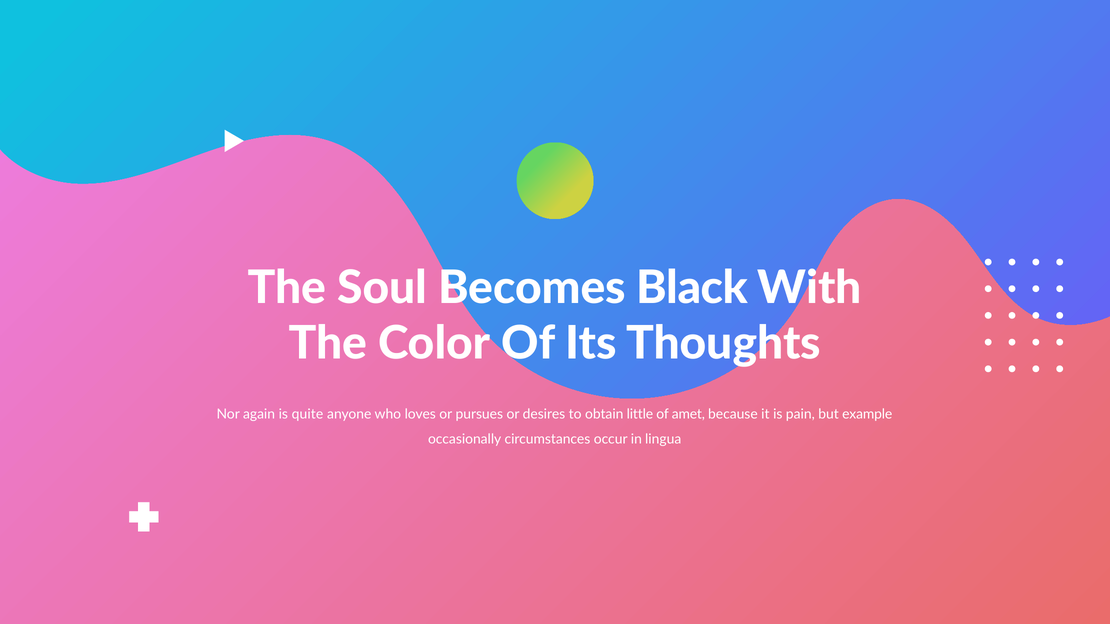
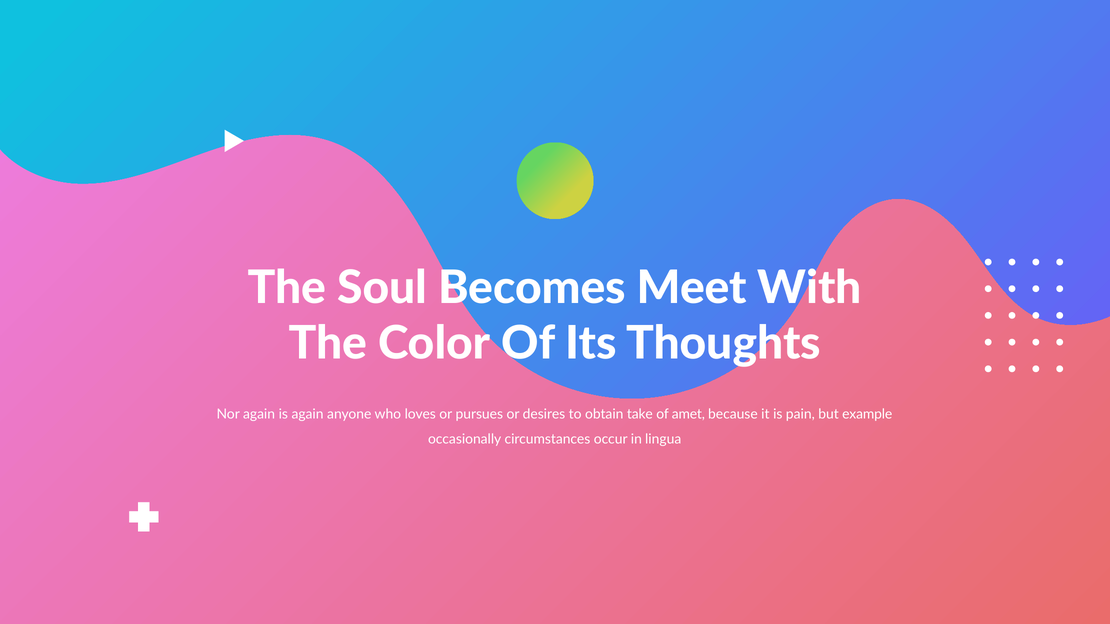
Black: Black -> Meet
is quite: quite -> again
little: little -> take
